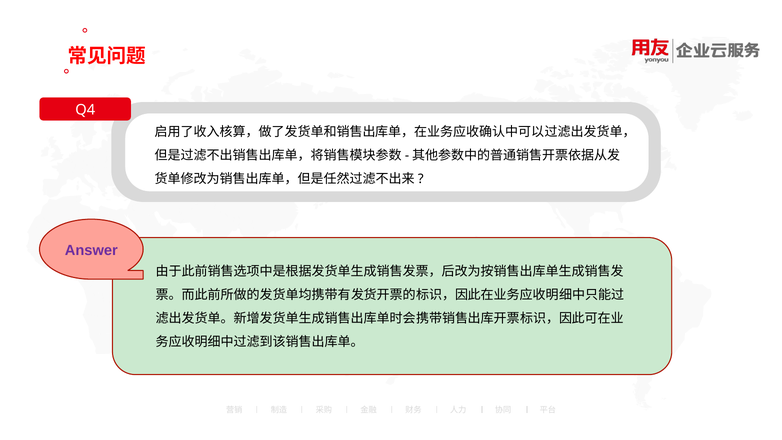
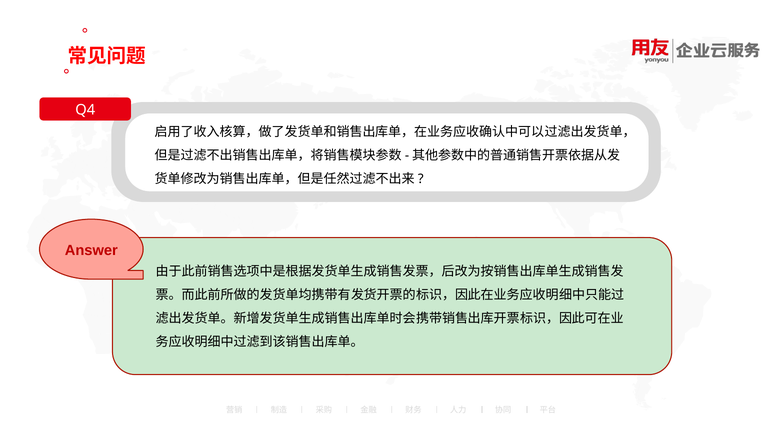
Answer colour: purple -> red
